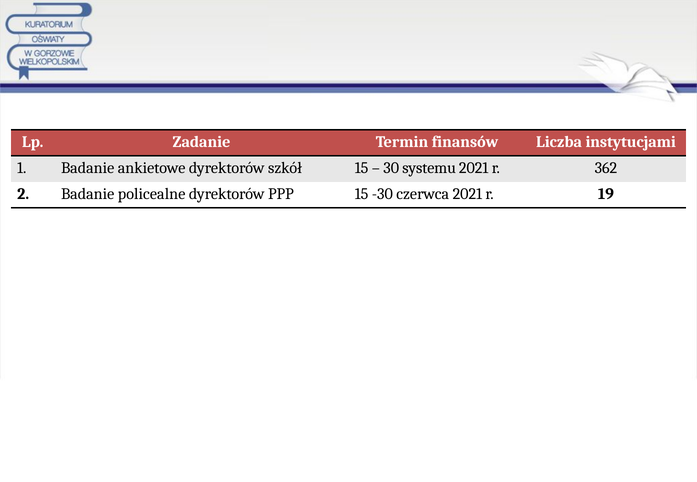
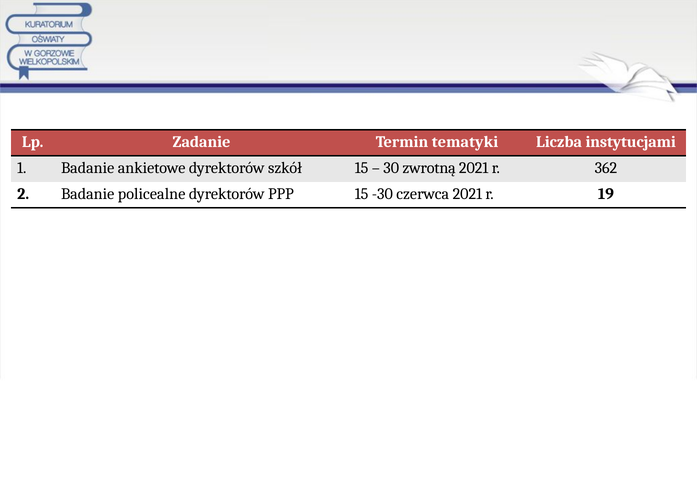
finansów: finansów -> tematyki
systemu: systemu -> zwrotną
